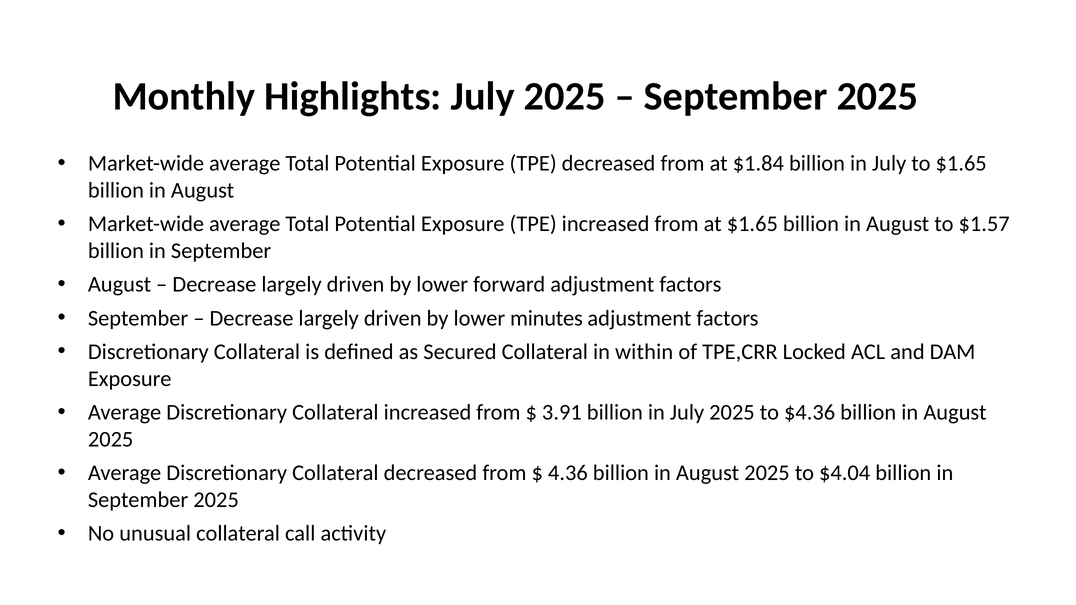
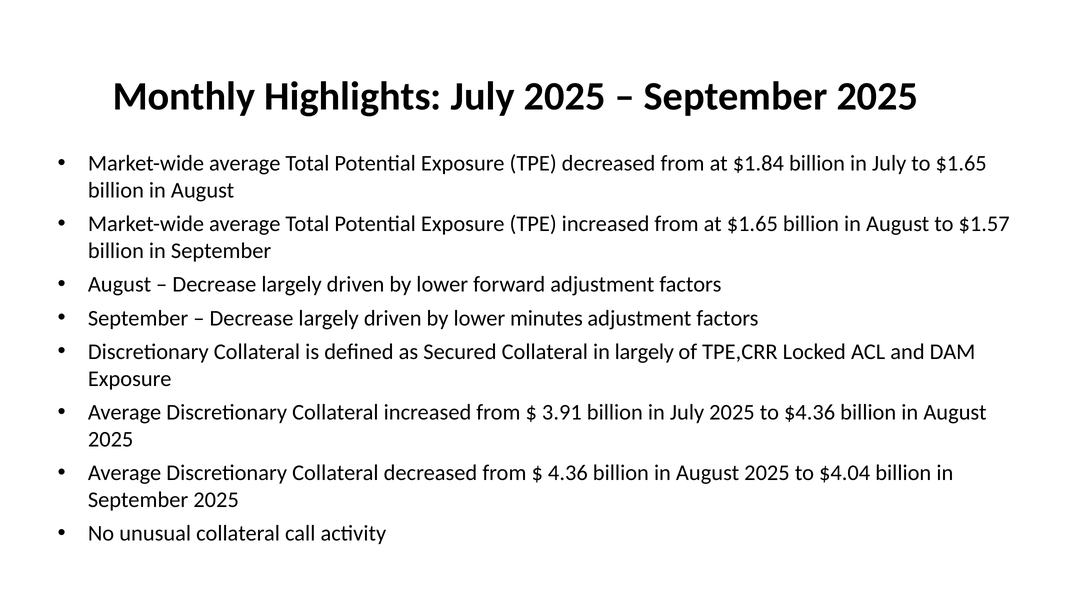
in within: within -> largely
